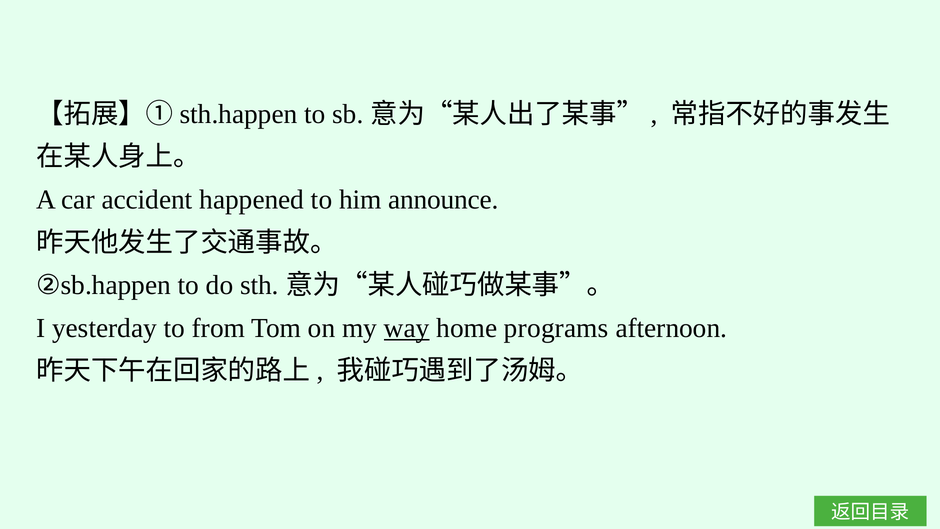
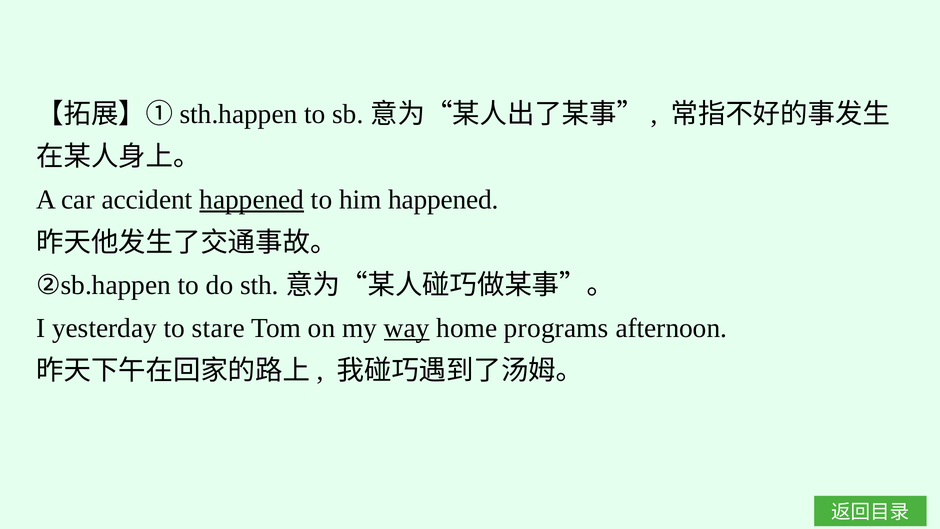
happened at (252, 200) underline: none -> present
him announce: announce -> happened
from: from -> stare
